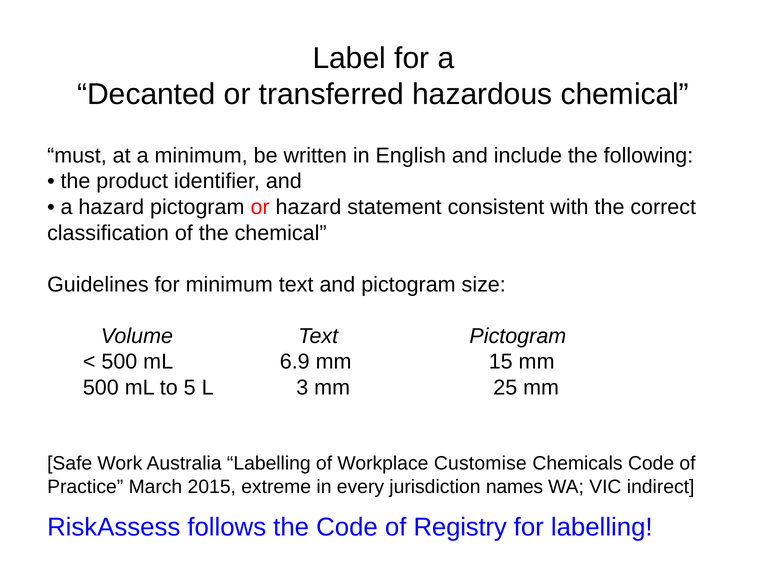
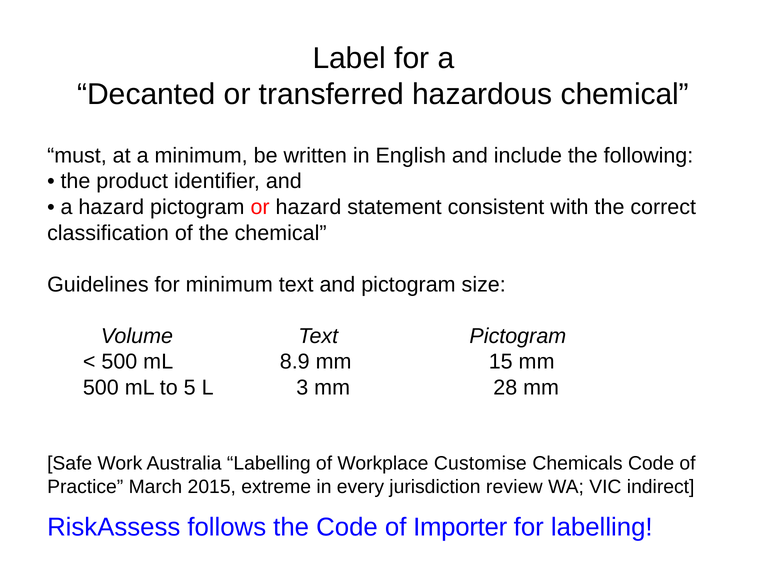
6.9: 6.9 -> 8.9
25: 25 -> 28
names: names -> review
Registry: Registry -> Importer
